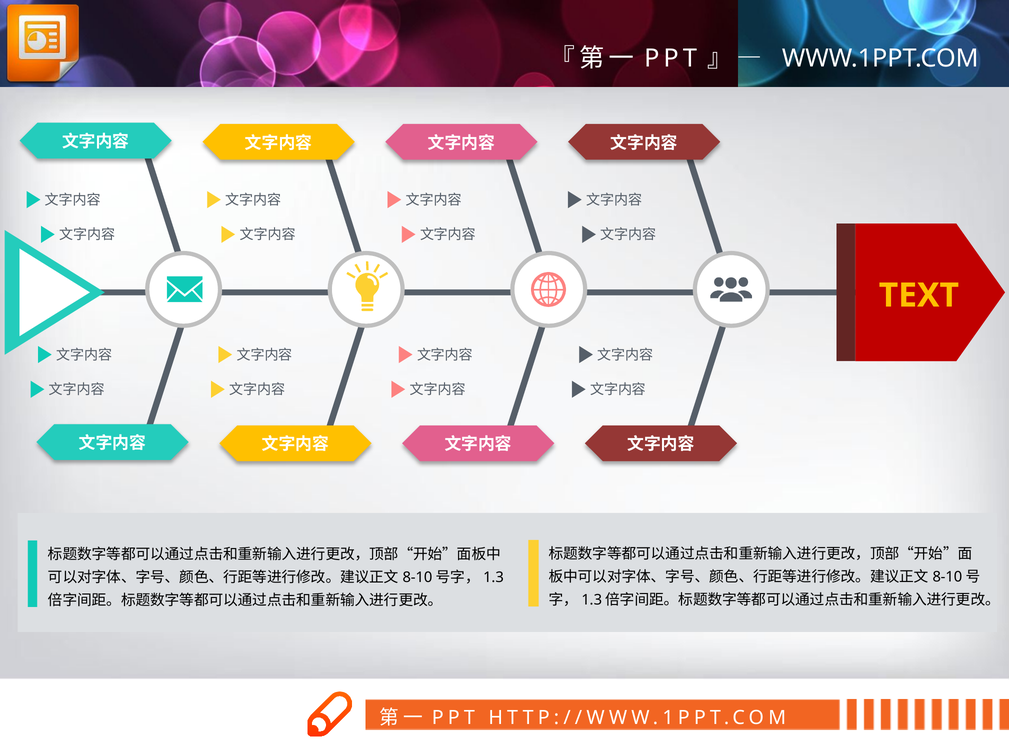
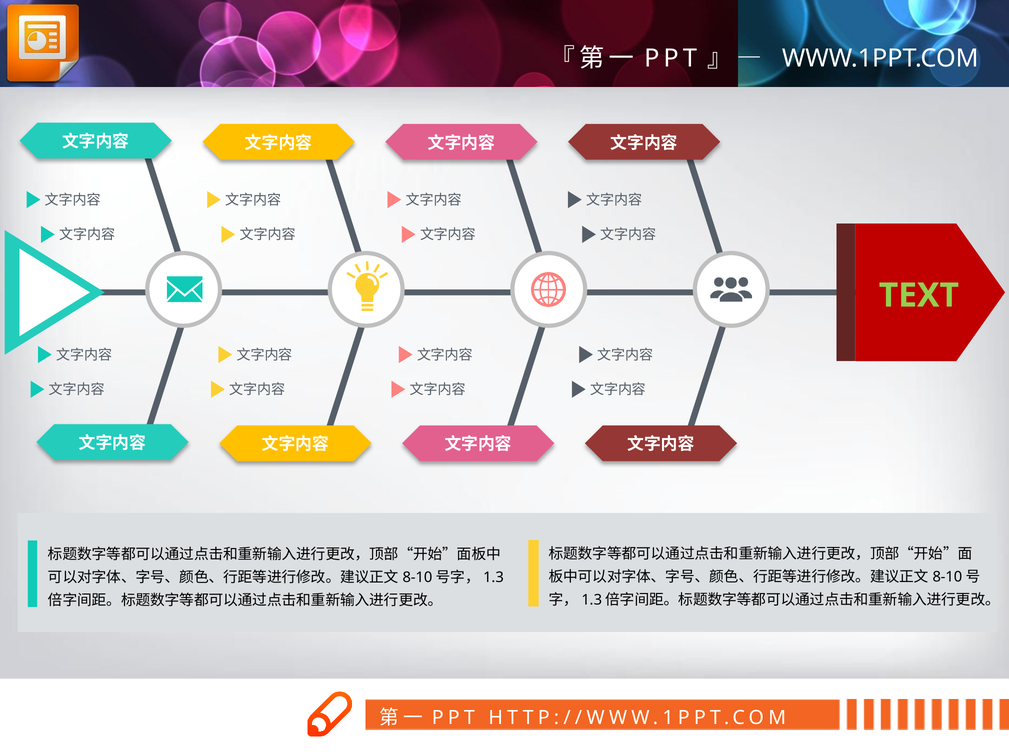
TEXT colour: yellow -> light green
